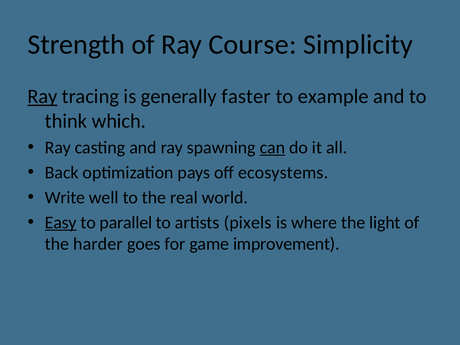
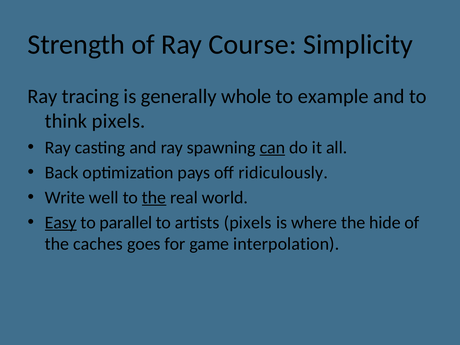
Ray at (43, 97) underline: present -> none
faster: faster -> whole
think which: which -> pixels
ecosystems: ecosystems -> ridiculously
the at (154, 197) underline: none -> present
light: light -> hide
harder: harder -> caches
improvement: improvement -> interpolation
